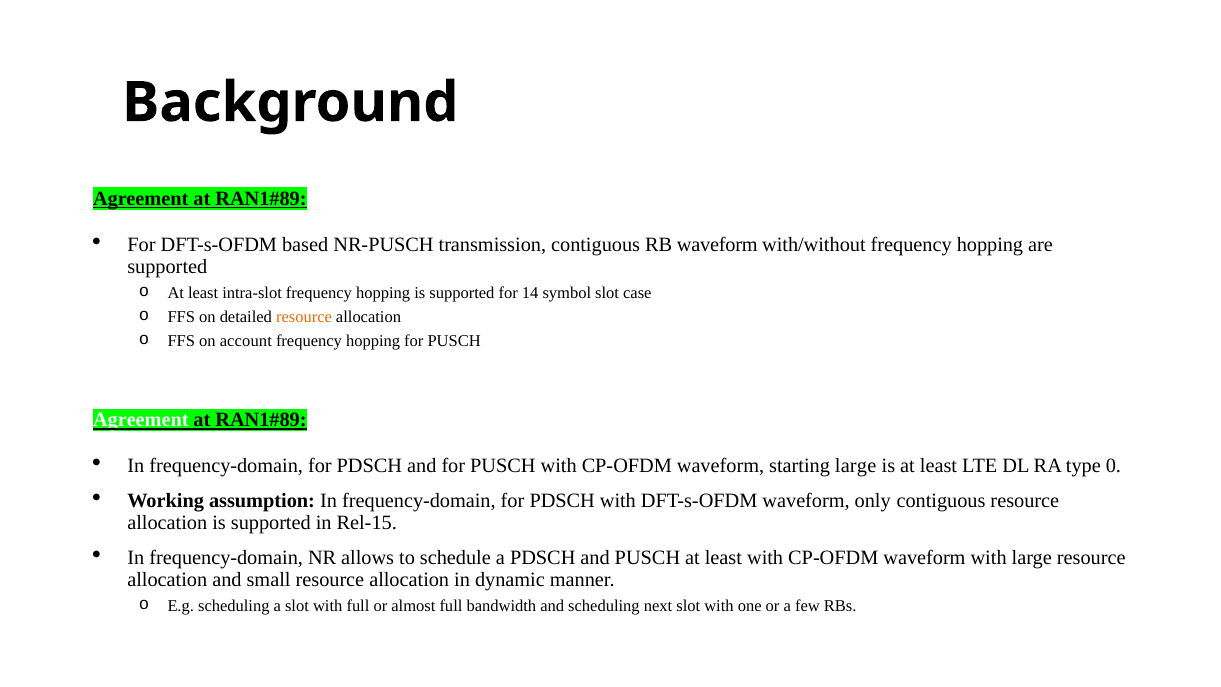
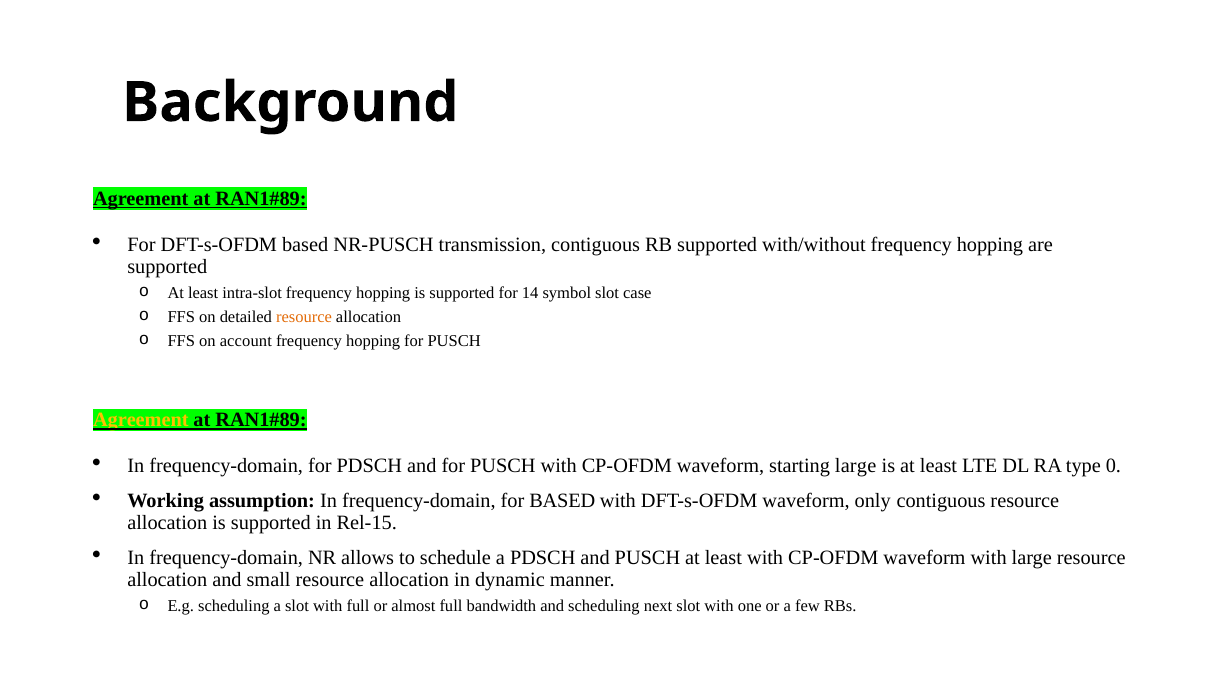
RB waveform: waveform -> supported
Agreement at (141, 420) colour: white -> yellow
PDSCH at (562, 501): PDSCH -> BASED
